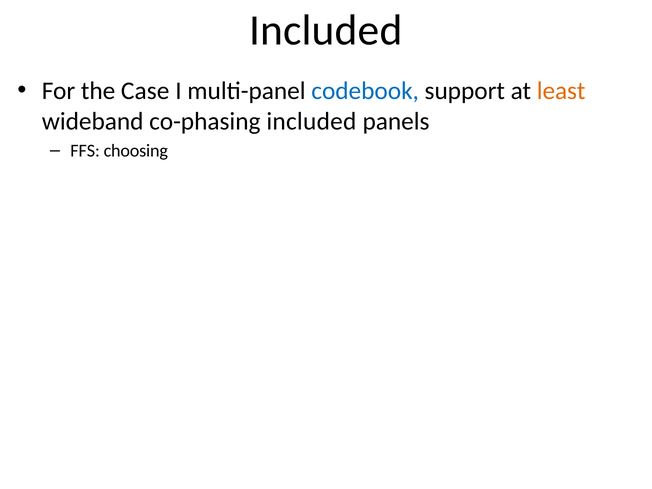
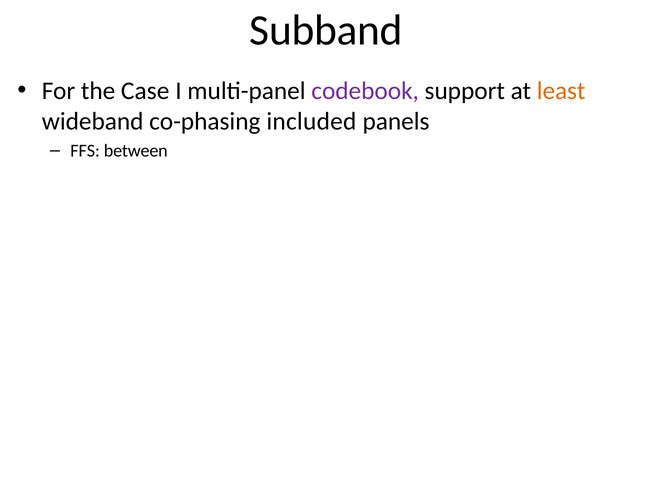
Included at (326, 30): Included -> Subband
codebook colour: blue -> purple
choosing: choosing -> between
